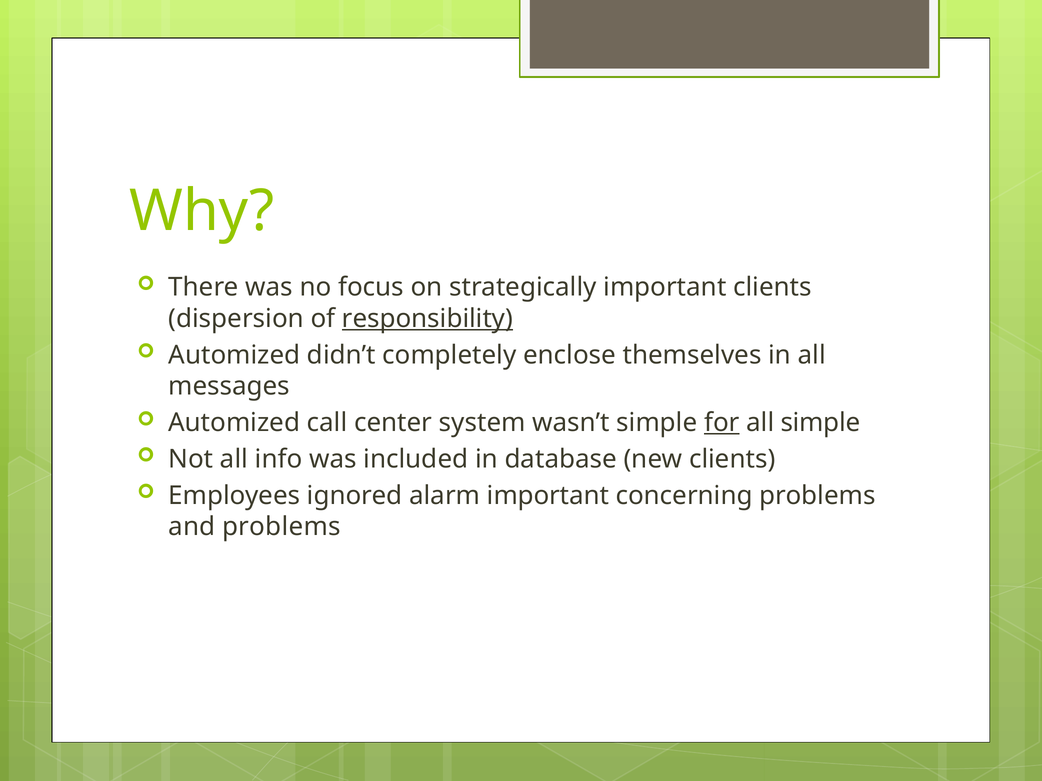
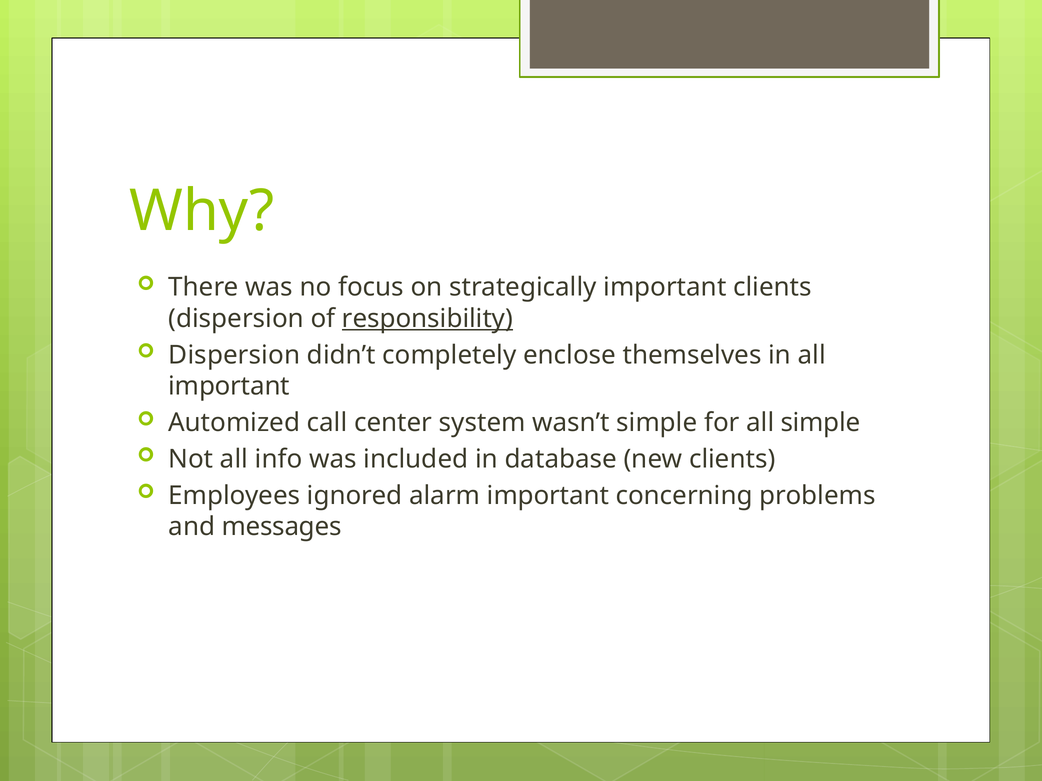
Automized at (234, 355): Automized -> Dispersion
messages at (229, 386): messages -> important
for underline: present -> none
and problems: problems -> messages
